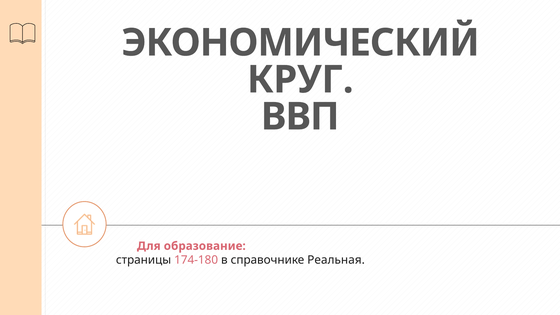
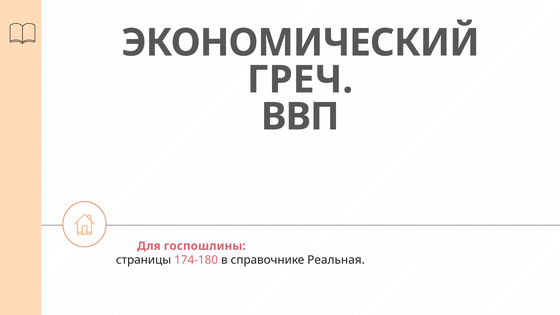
КРУГ: КРУГ -> ГРЕЧ
образование: образование -> госпошлины
